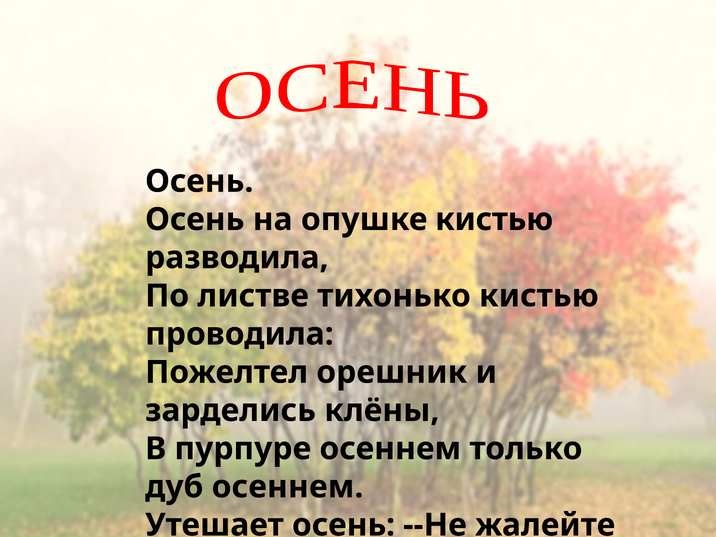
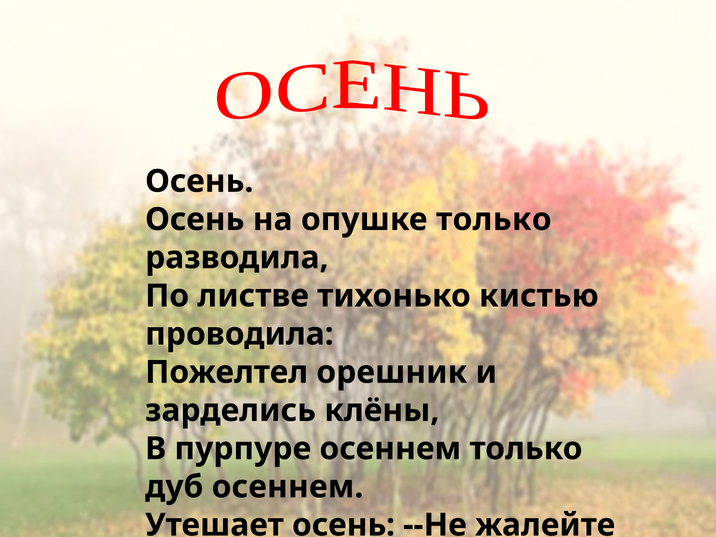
опушке кистью: кистью -> только
